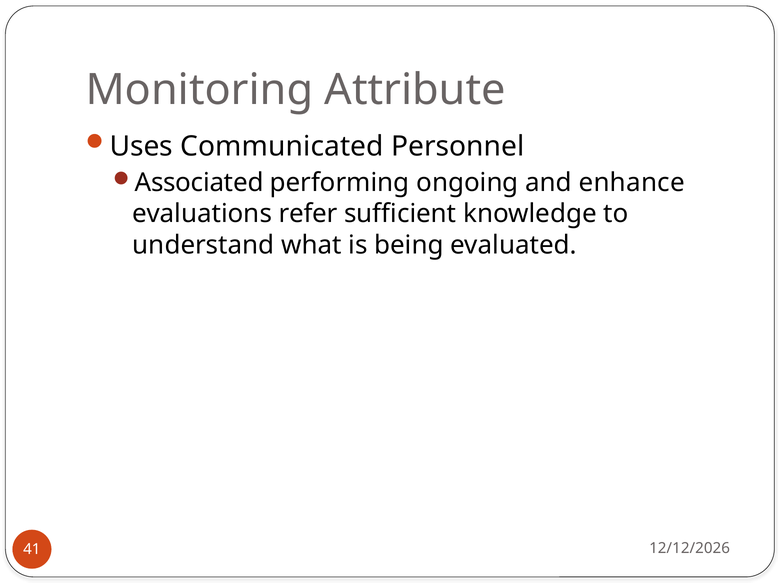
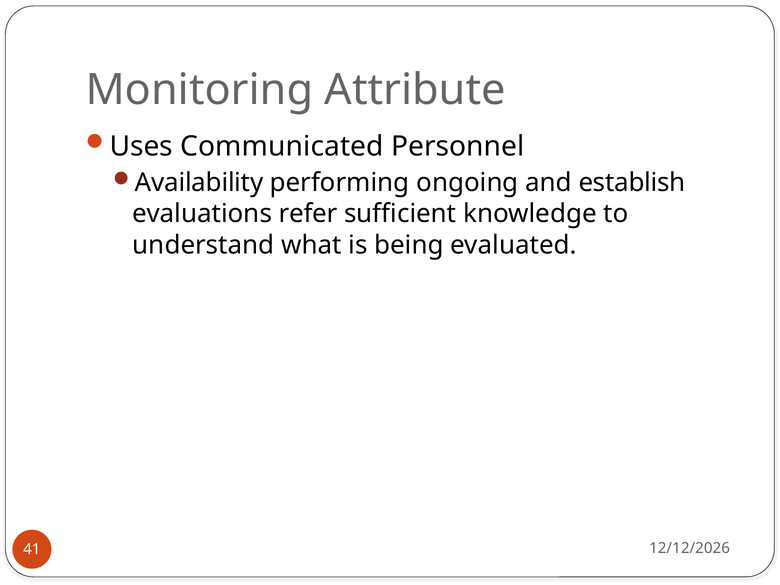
Associated: Associated -> Availability
enhance: enhance -> establish
